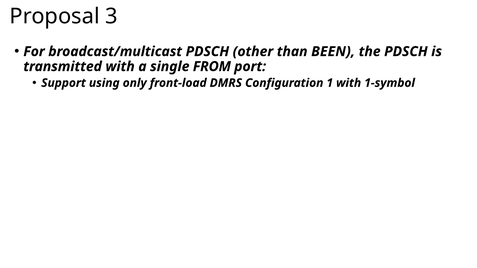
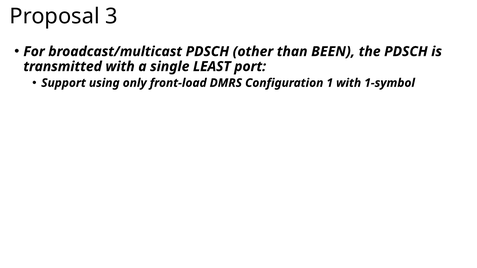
FROM: FROM -> LEAST
